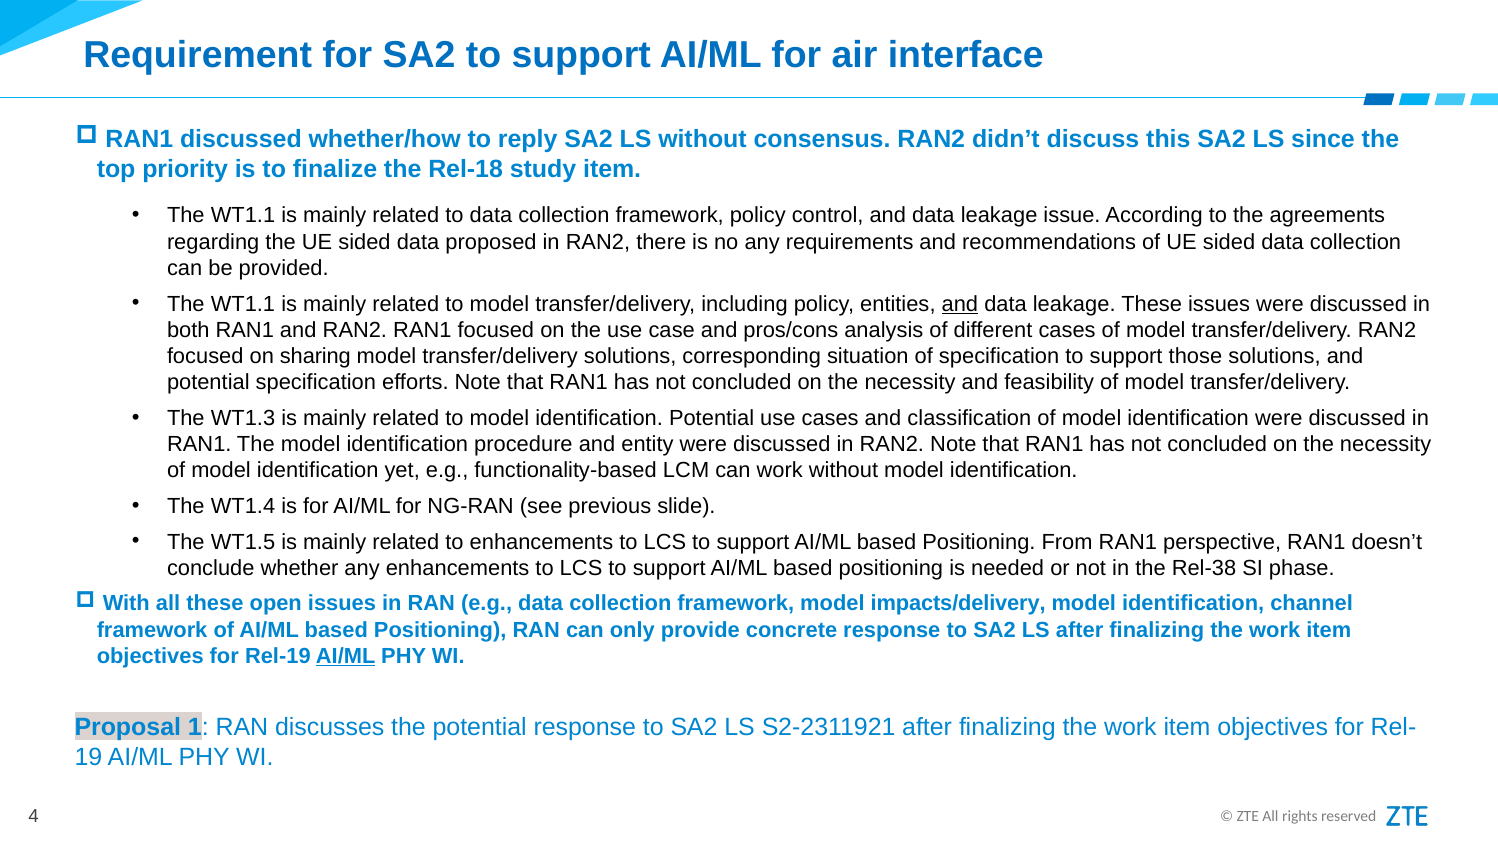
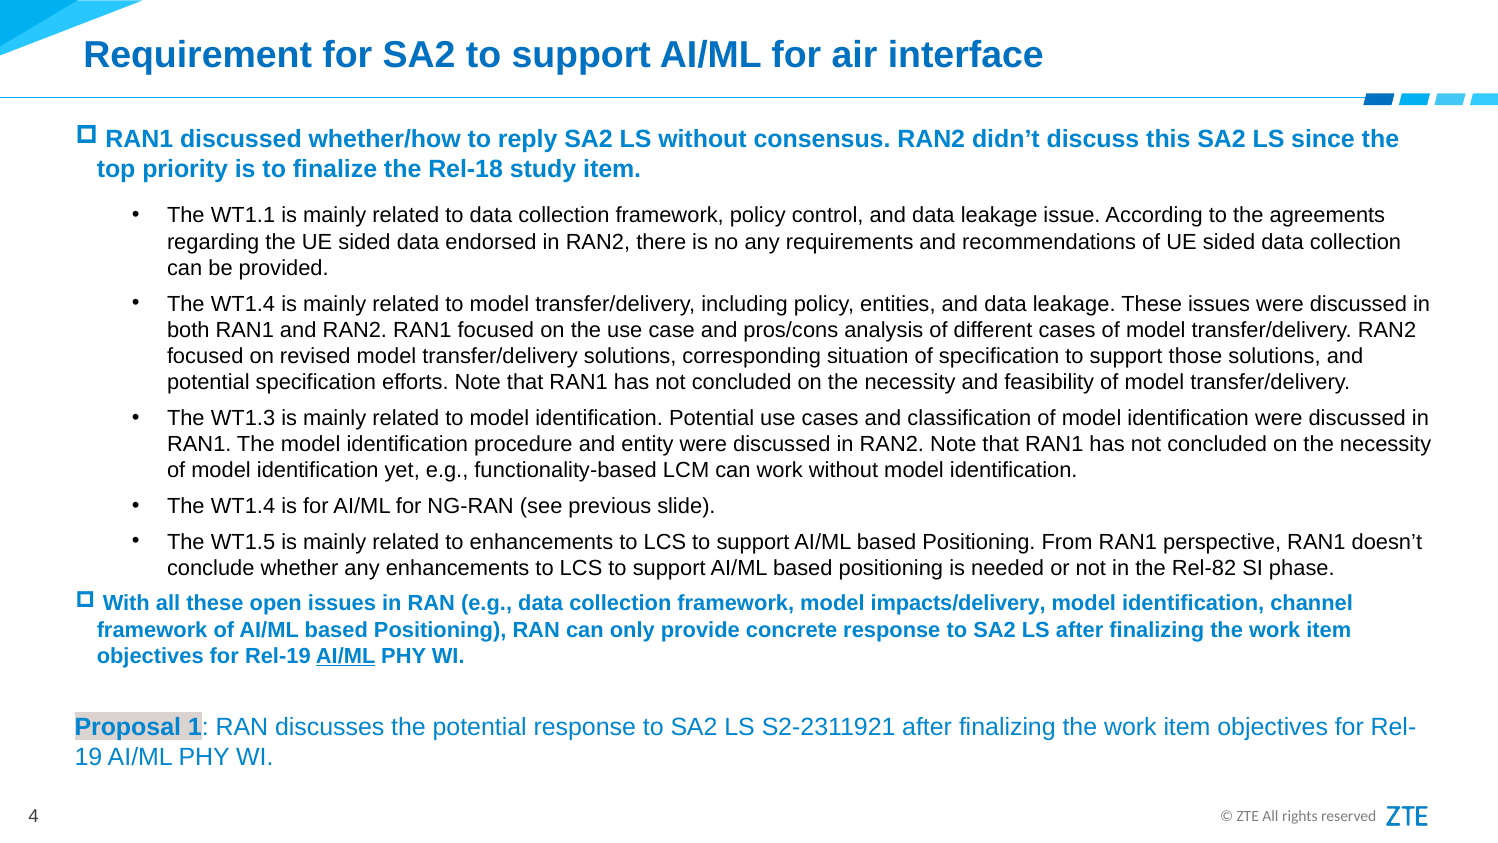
proposed: proposed -> endorsed
WT1.1 at (243, 304): WT1.1 -> WT1.4
and at (960, 304) underline: present -> none
sharing: sharing -> revised
Rel-38: Rel-38 -> Rel-82
